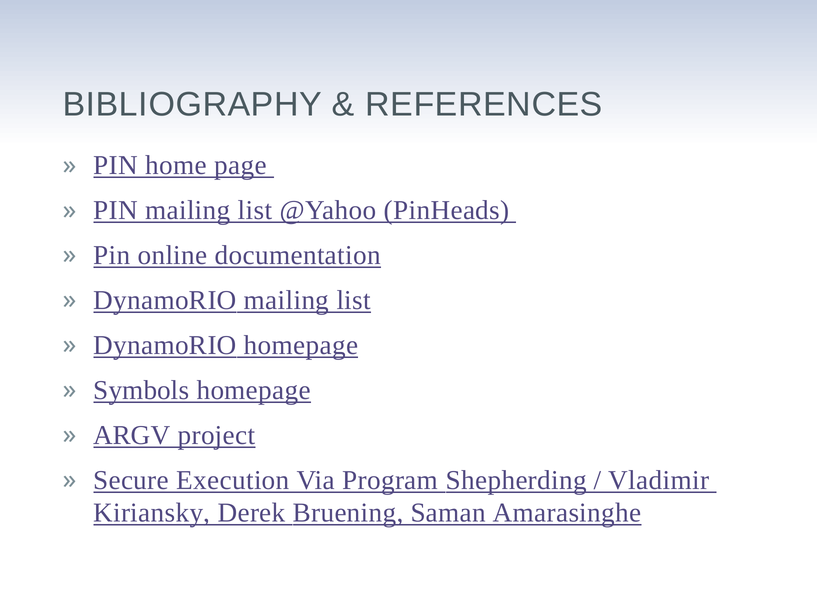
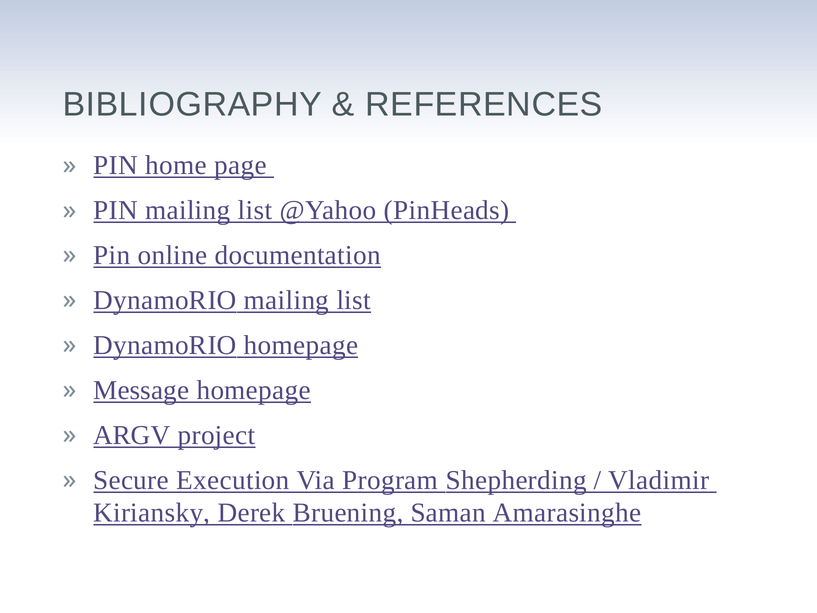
Symbols: Symbols -> Message
